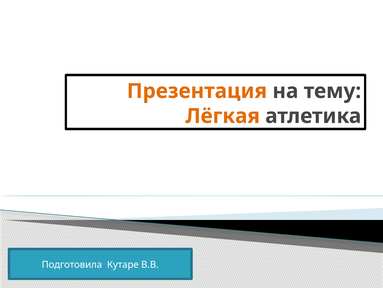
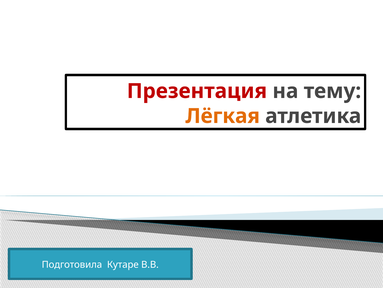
Презентация colour: orange -> red
